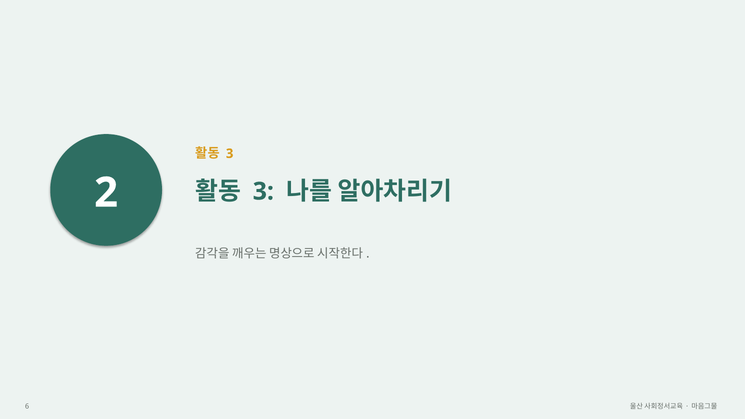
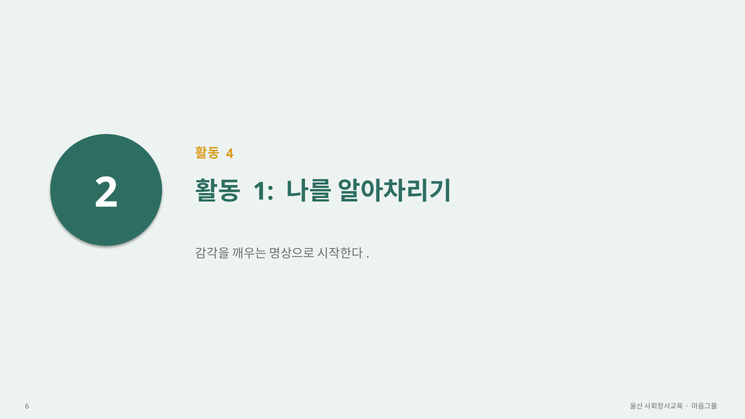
3 at (230, 154): 3 -> 4
3 at (263, 191): 3 -> 1
